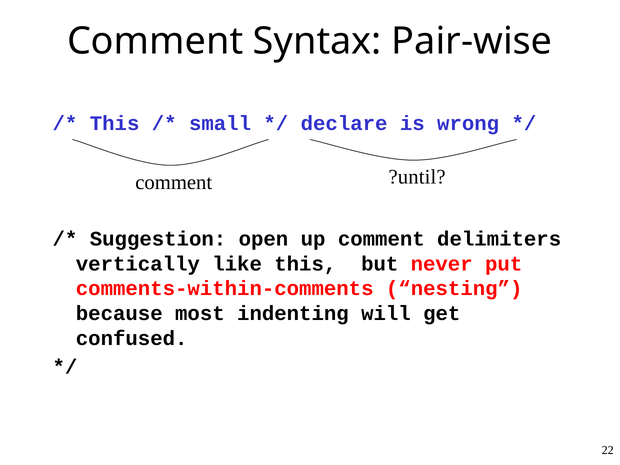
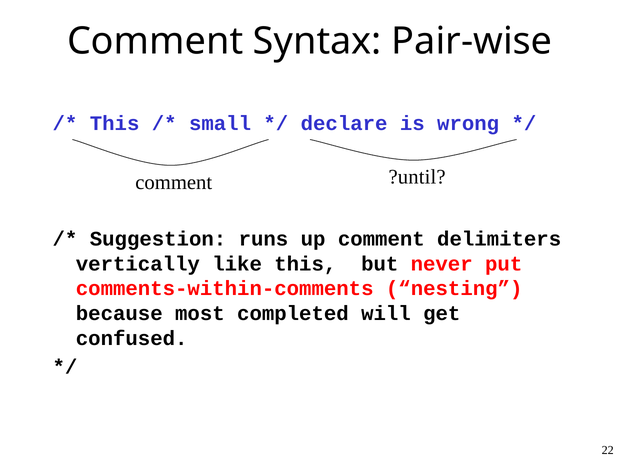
open: open -> runs
indenting: indenting -> completed
